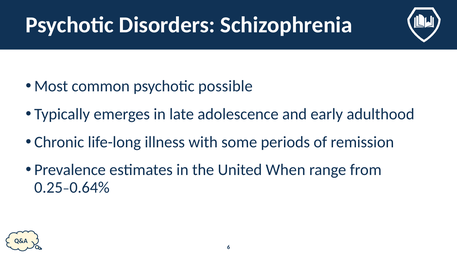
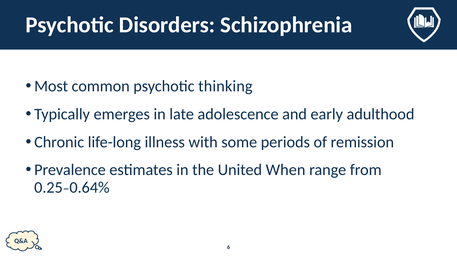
possible: possible -> thinking
